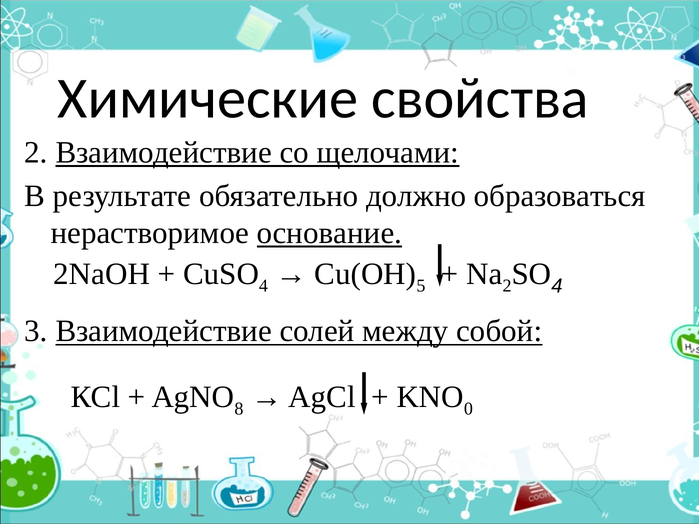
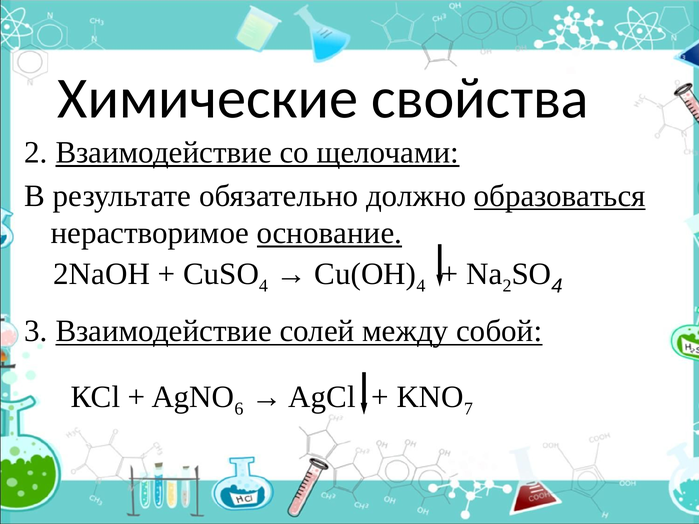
образоваться underline: none -> present
5 at (421, 286): 5 -> 4
8: 8 -> 6
0: 0 -> 7
